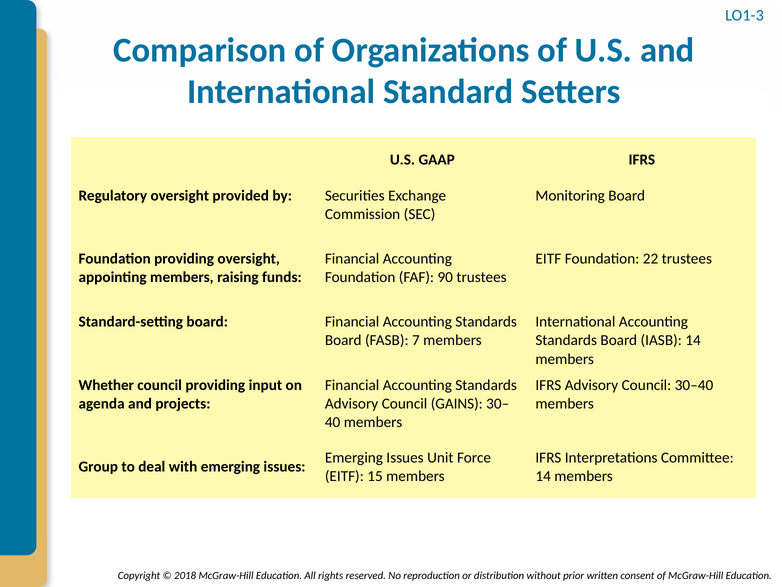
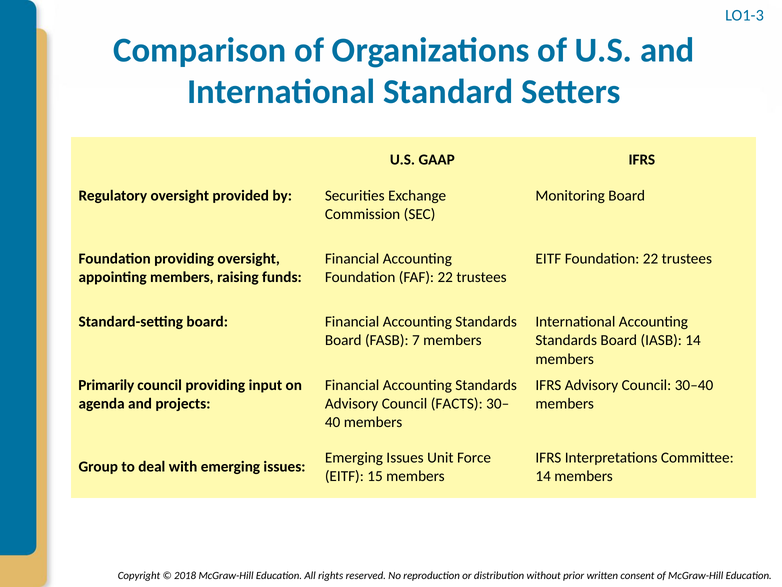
FAF 90: 90 -> 22
Whether: Whether -> Primarily
GAINS: GAINS -> FACTS
